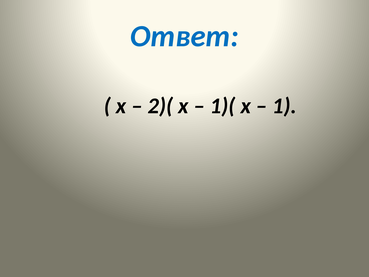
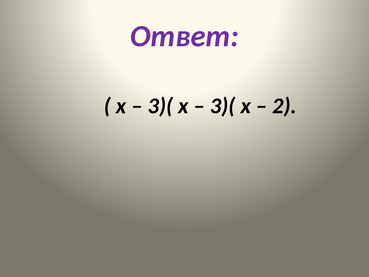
Ответ colour: blue -> purple
2)( at (160, 106): 2)( -> 3)(
1)( at (223, 106): 1)( -> 3)(
1: 1 -> 2
